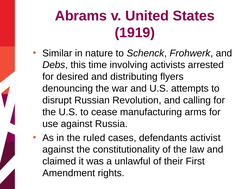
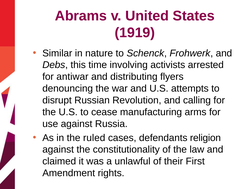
desired: desired -> antiwar
activist: activist -> religion
